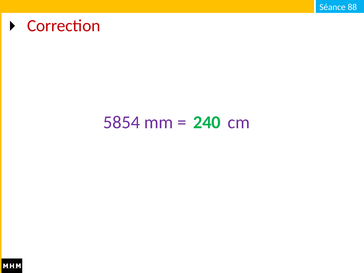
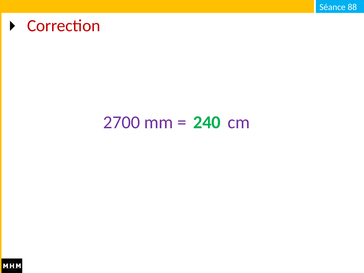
5854: 5854 -> 2700
